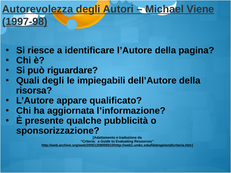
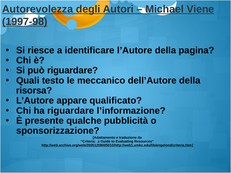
Quali degli: degli -> testo
impiegabili: impiegabili -> meccanico
ha aggiornata: aggiornata -> riguardare
